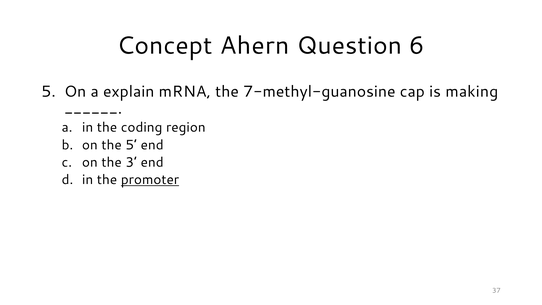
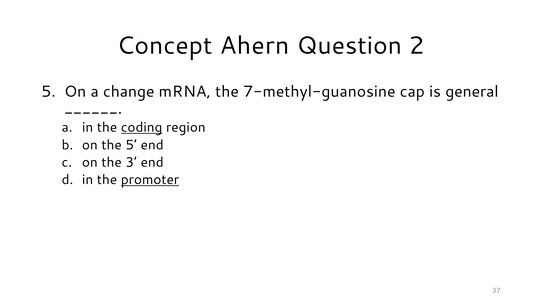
6: 6 -> 2
explain: explain -> change
making: making -> general
coding underline: none -> present
